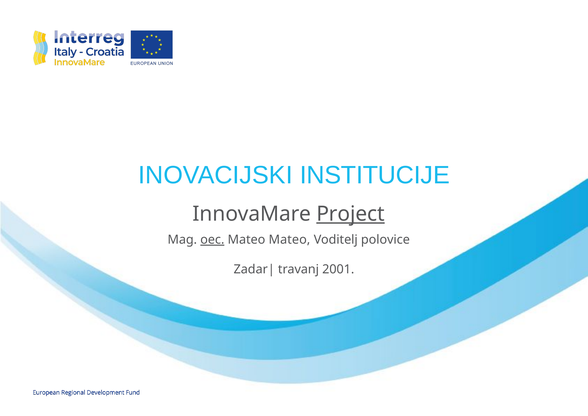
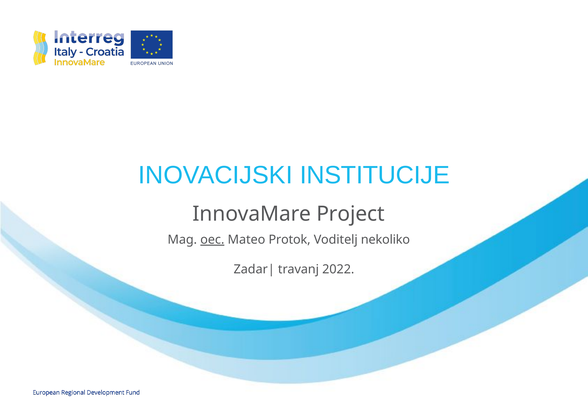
Project underline: present -> none
Mateo Mateo: Mateo -> Protok
polovice: polovice -> nekoliko
2001: 2001 -> 2022
